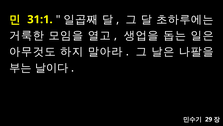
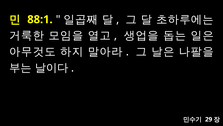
31:1: 31:1 -> 88:1
